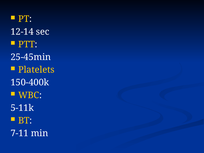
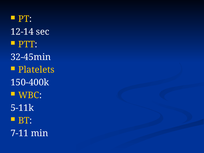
25-45min: 25-45min -> 32-45min
